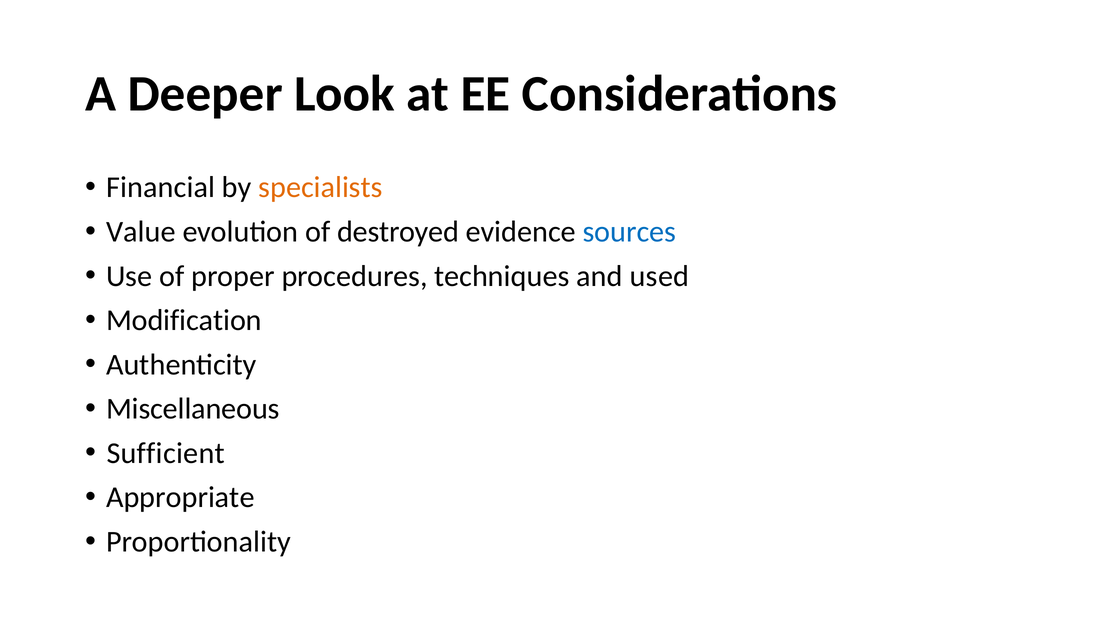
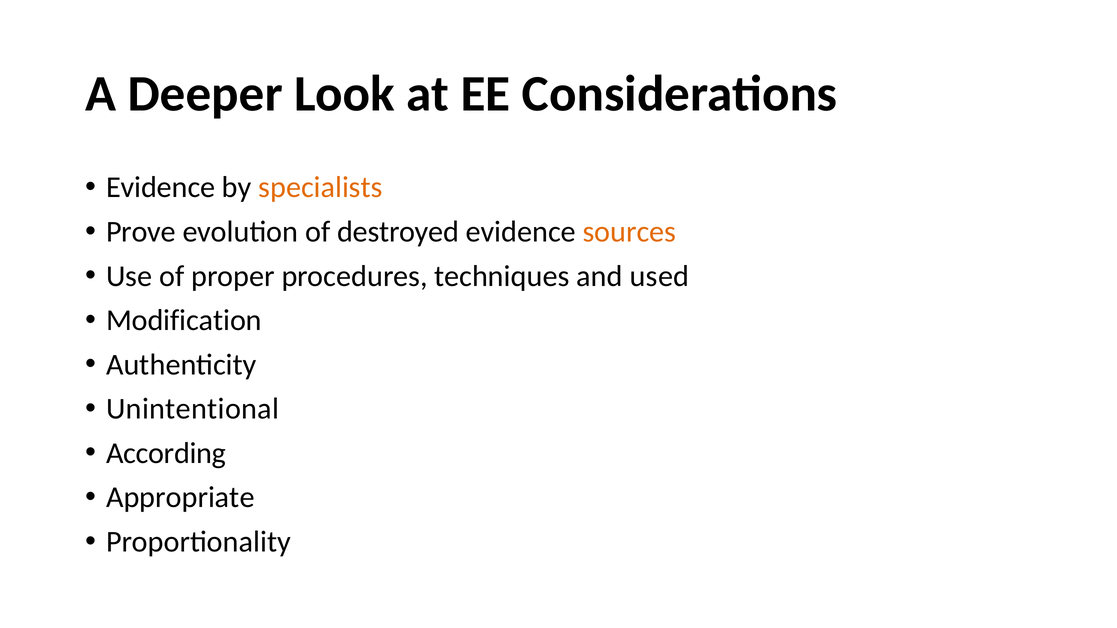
Financial at (161, 188): Financial -> Evidence
Value: Value -> Prove
sources colour: blue -> orange
Miscellaneous: Miscellaneous -> Unintentional
Sufficient: Sufficient -> According
